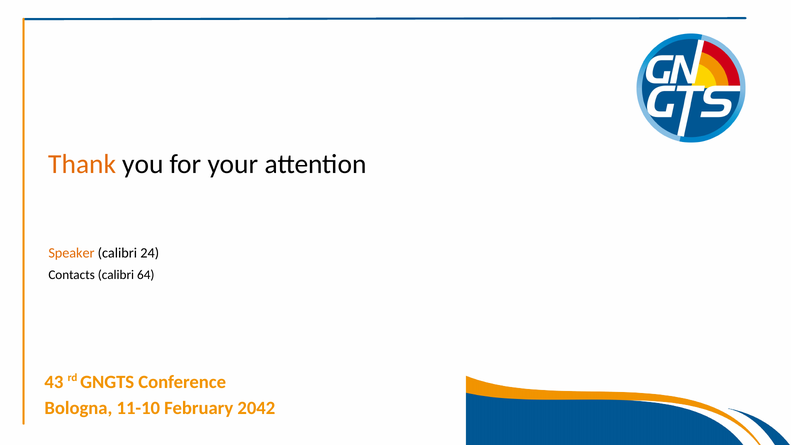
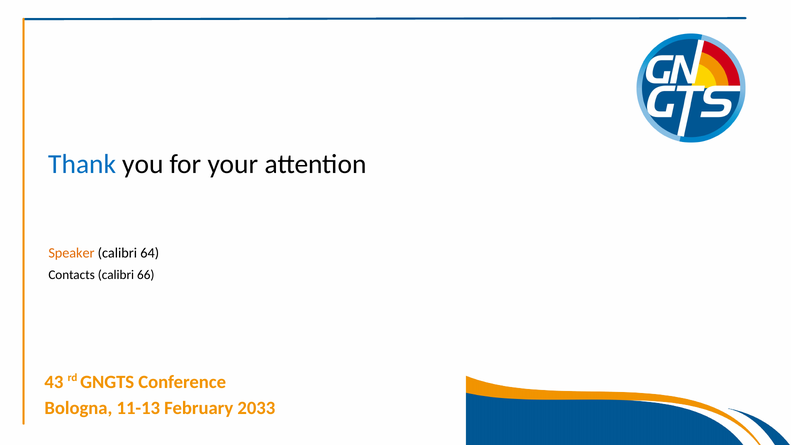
Thank colour: orange -> blue
24: 24 -> 64
64: 64 -> 66
11-10: 11-10 -> 11-13
2042: 2042 -> 2033
